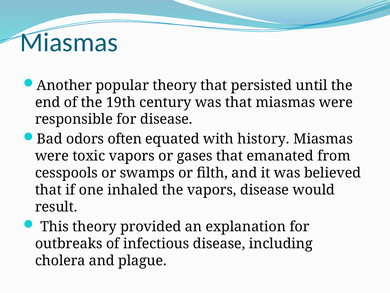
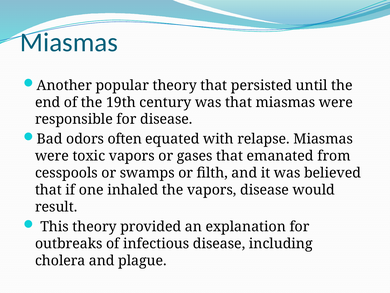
history: history -> relapse
